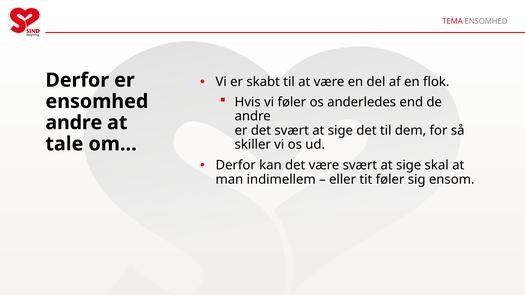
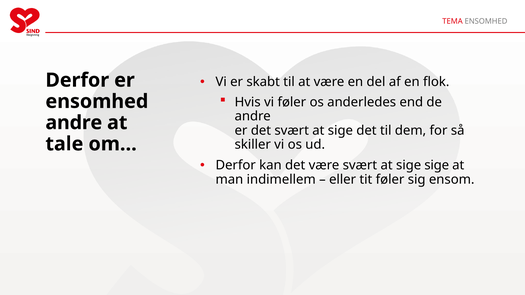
sige skal: skal -> sige
